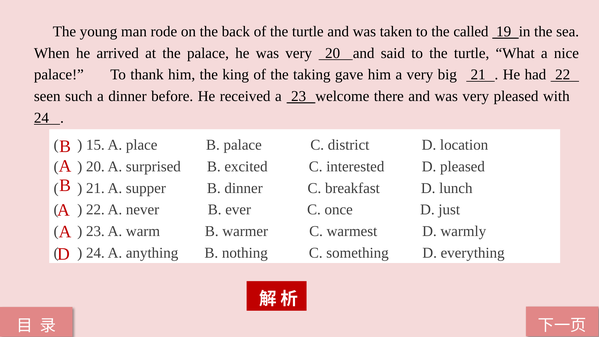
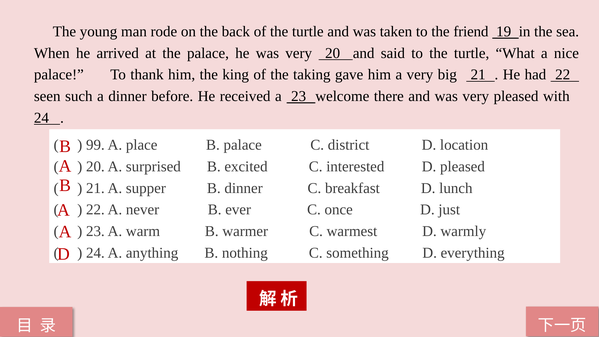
called: called -> friend
15: 15 -> 99
